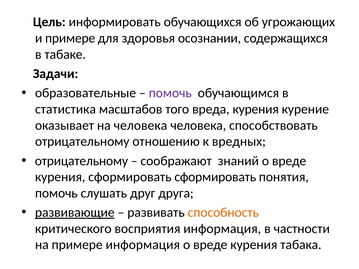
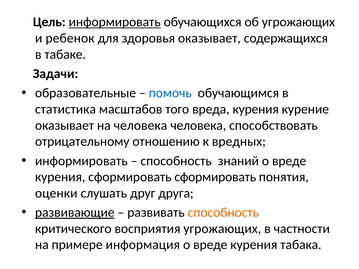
информировать at (115, 22) underline: none -> present
и примере: примере -> ребенок
здоровья осознании: осознании -> оказывает
помочь at (170, 93) colour: purple -> blue
отрицательному at (81, 161): отрицательному -> информировать
соображают at (176, 161): соображают -> способность
помочь at (56, 193): помочь -> оценки
восприятия информация: информация -> угрожающих
